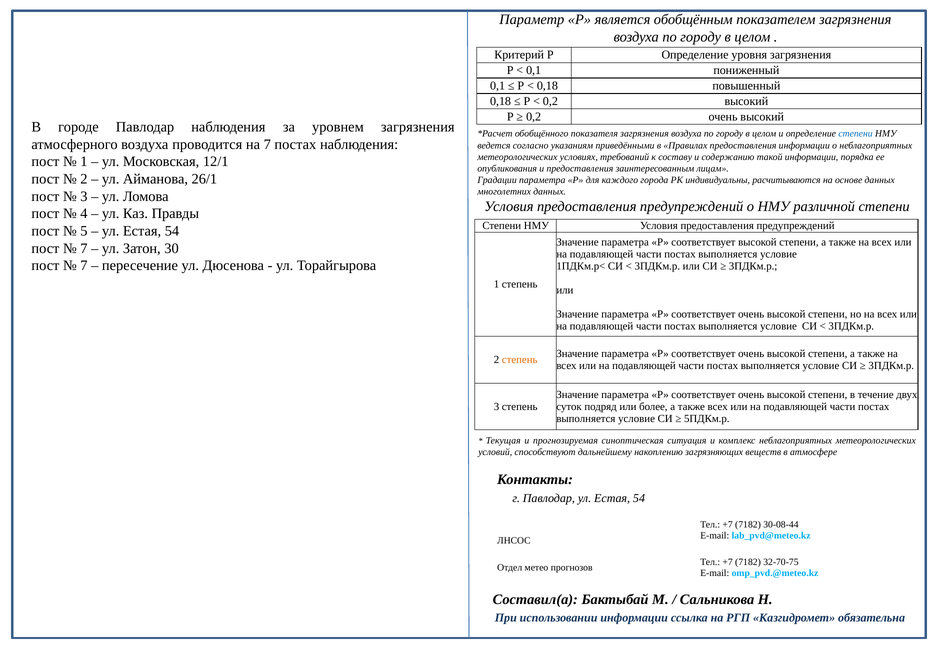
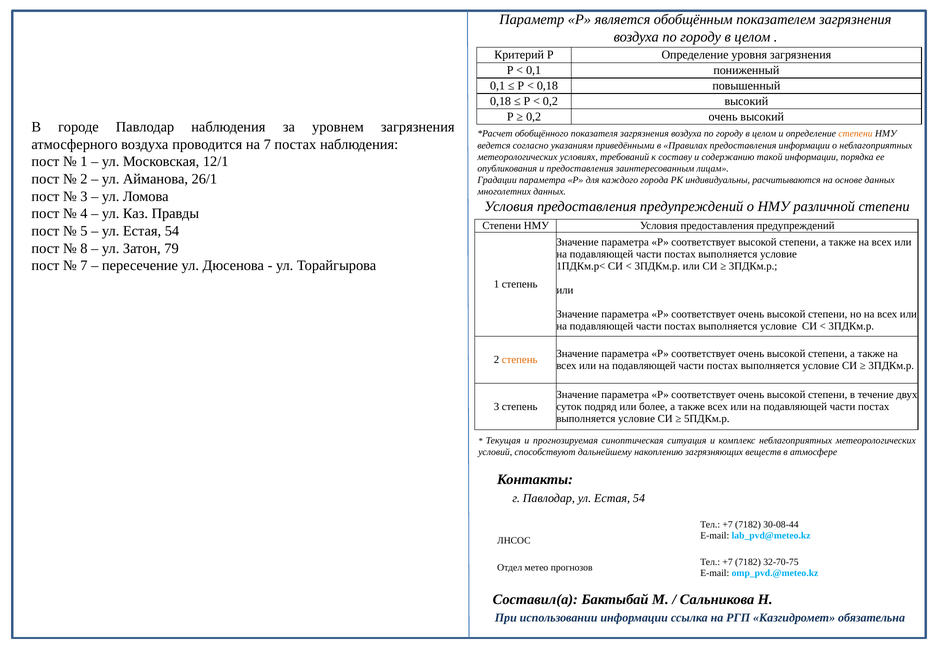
степени at (856, 134) colour: blue -> orange
7 at (84, 248): 7 -> 8
30: 30 -> 79
